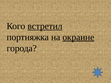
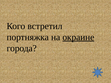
встретил underline: present -> none
